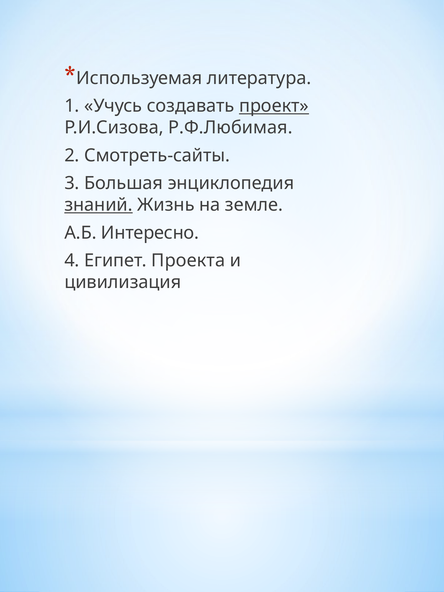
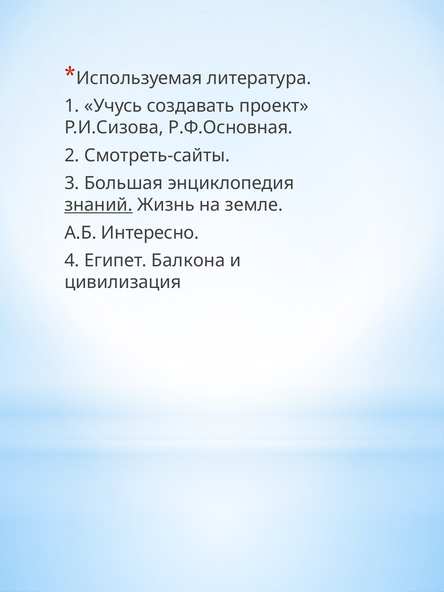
проект underline: present -> none
Р.Ф.Любимая: Р.Ф.Любимая -> Р.Ф.Основная
Проекта: Проекта -> Балкона
